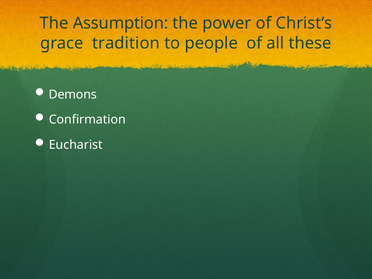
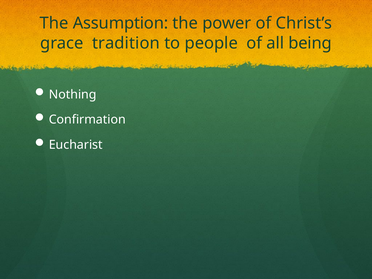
these: these -> being
Demons: Demons -> Nothing
